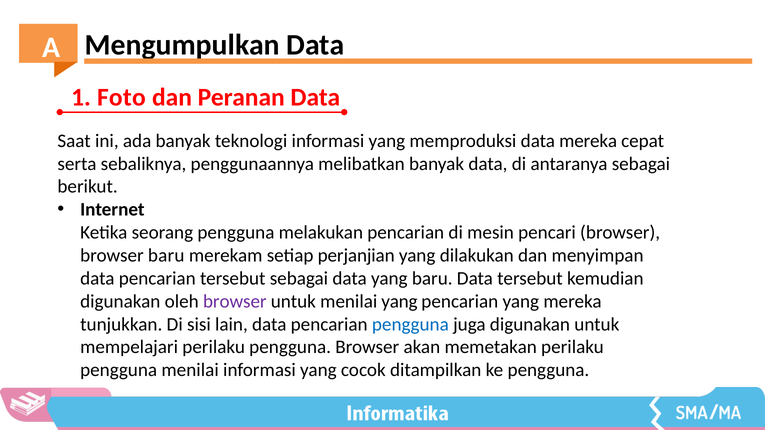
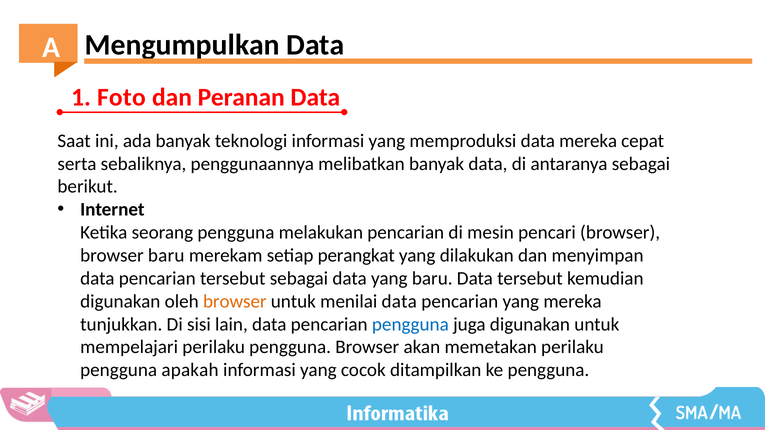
perjanjian: perjanjian -> perangkat
browser at (235, 302) colour: purple -> orange
menilai yang: yang -> data
pengguna menilai: menilai -> apakah
